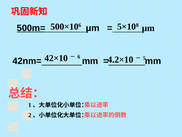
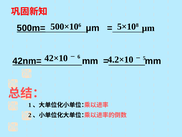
42nm= underline: none -> present
